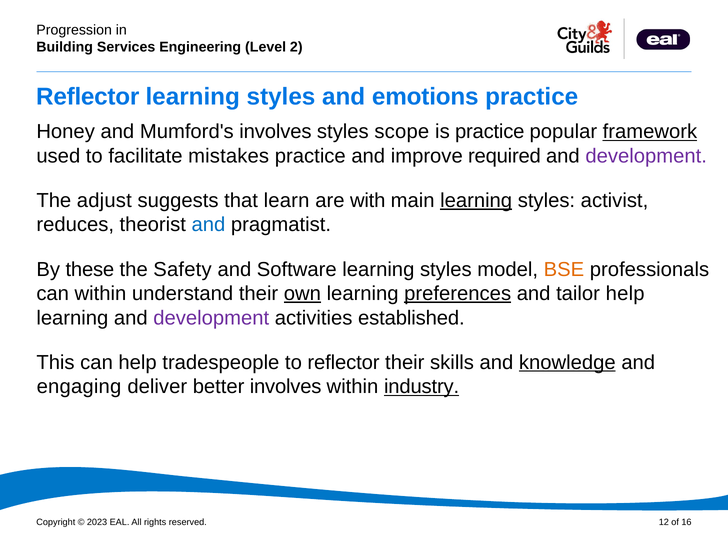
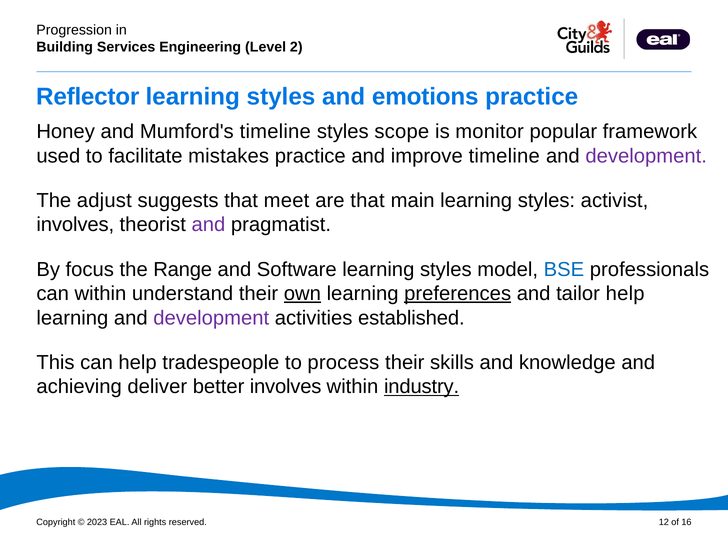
Mumford's involves: involves -> timeline
is practice: practice -> monitor
framework underline: present -> none
improve required: required -> timeline
learn: learn -> meet
are with: with -> that
learning at (476, 201) underline: present -> none
reduces at (75, 225): reduces -> involves
and at (208, 225) colour: blue -> purple
these: these -> focus
Safety: Safety -> Range
BSE colour: orange -> blue
to reflector: reflector -> process
knowledge underline: present -> none
engaging: engaging -> achieving
